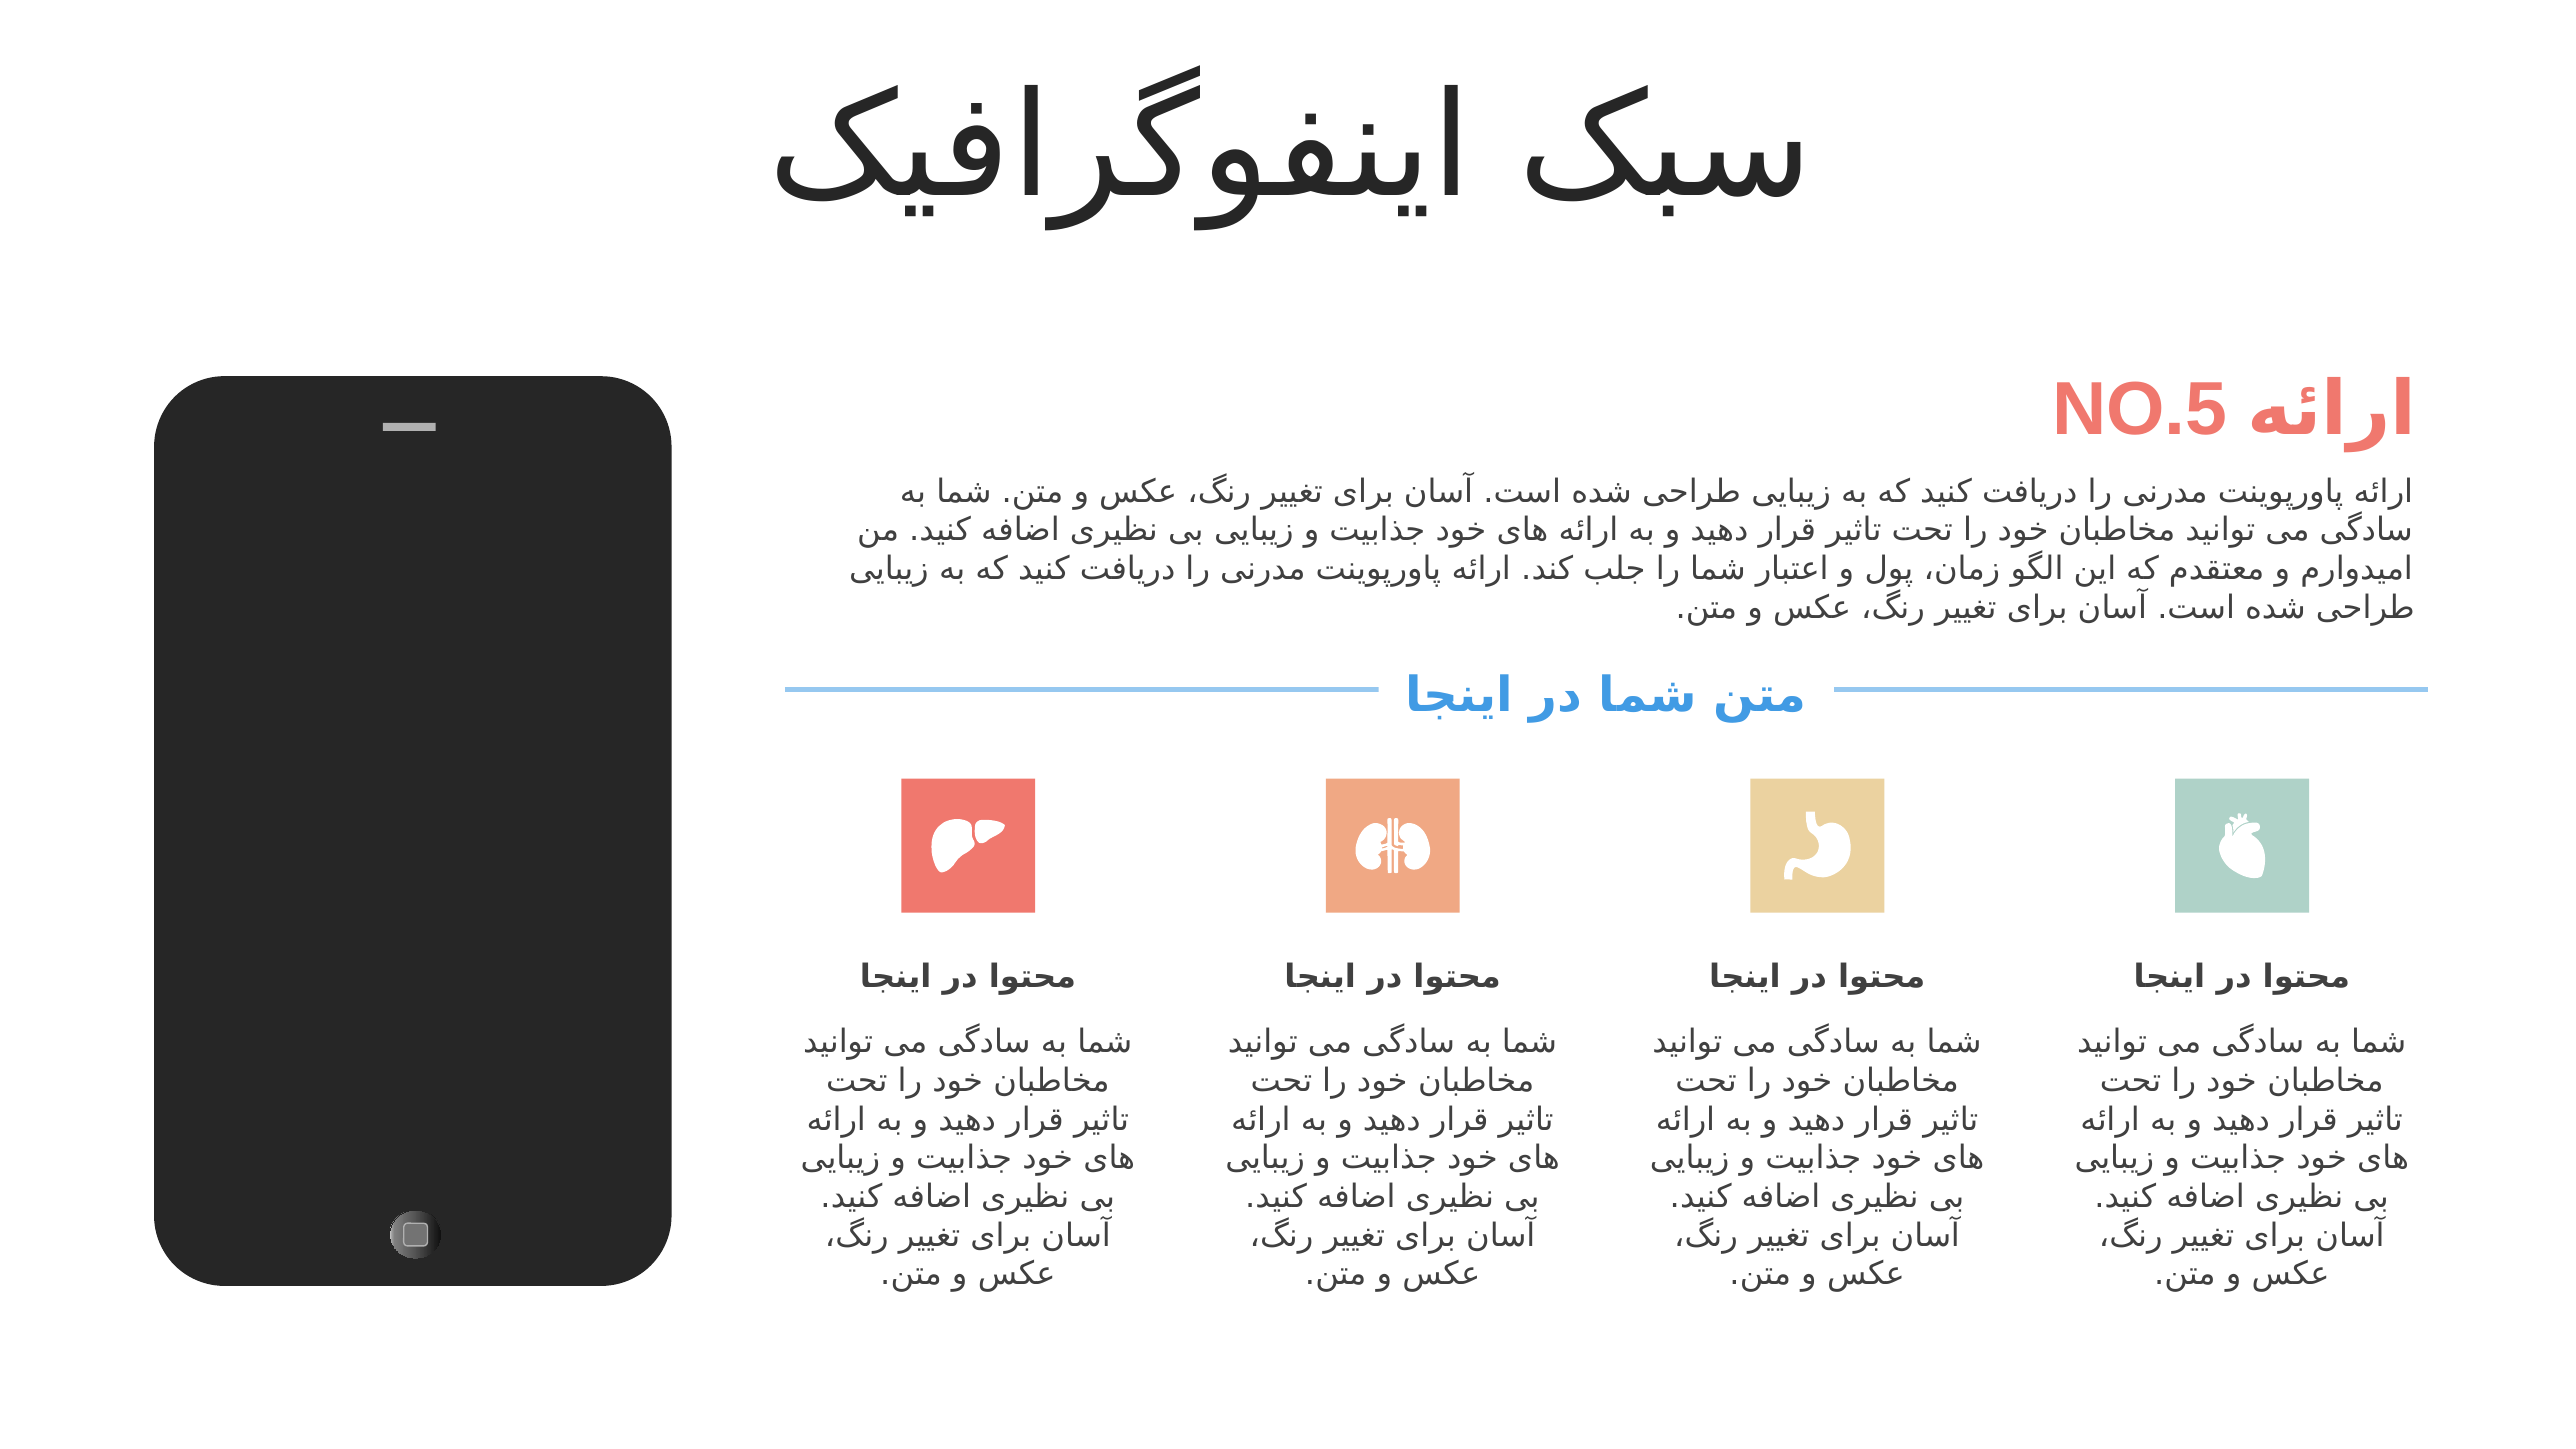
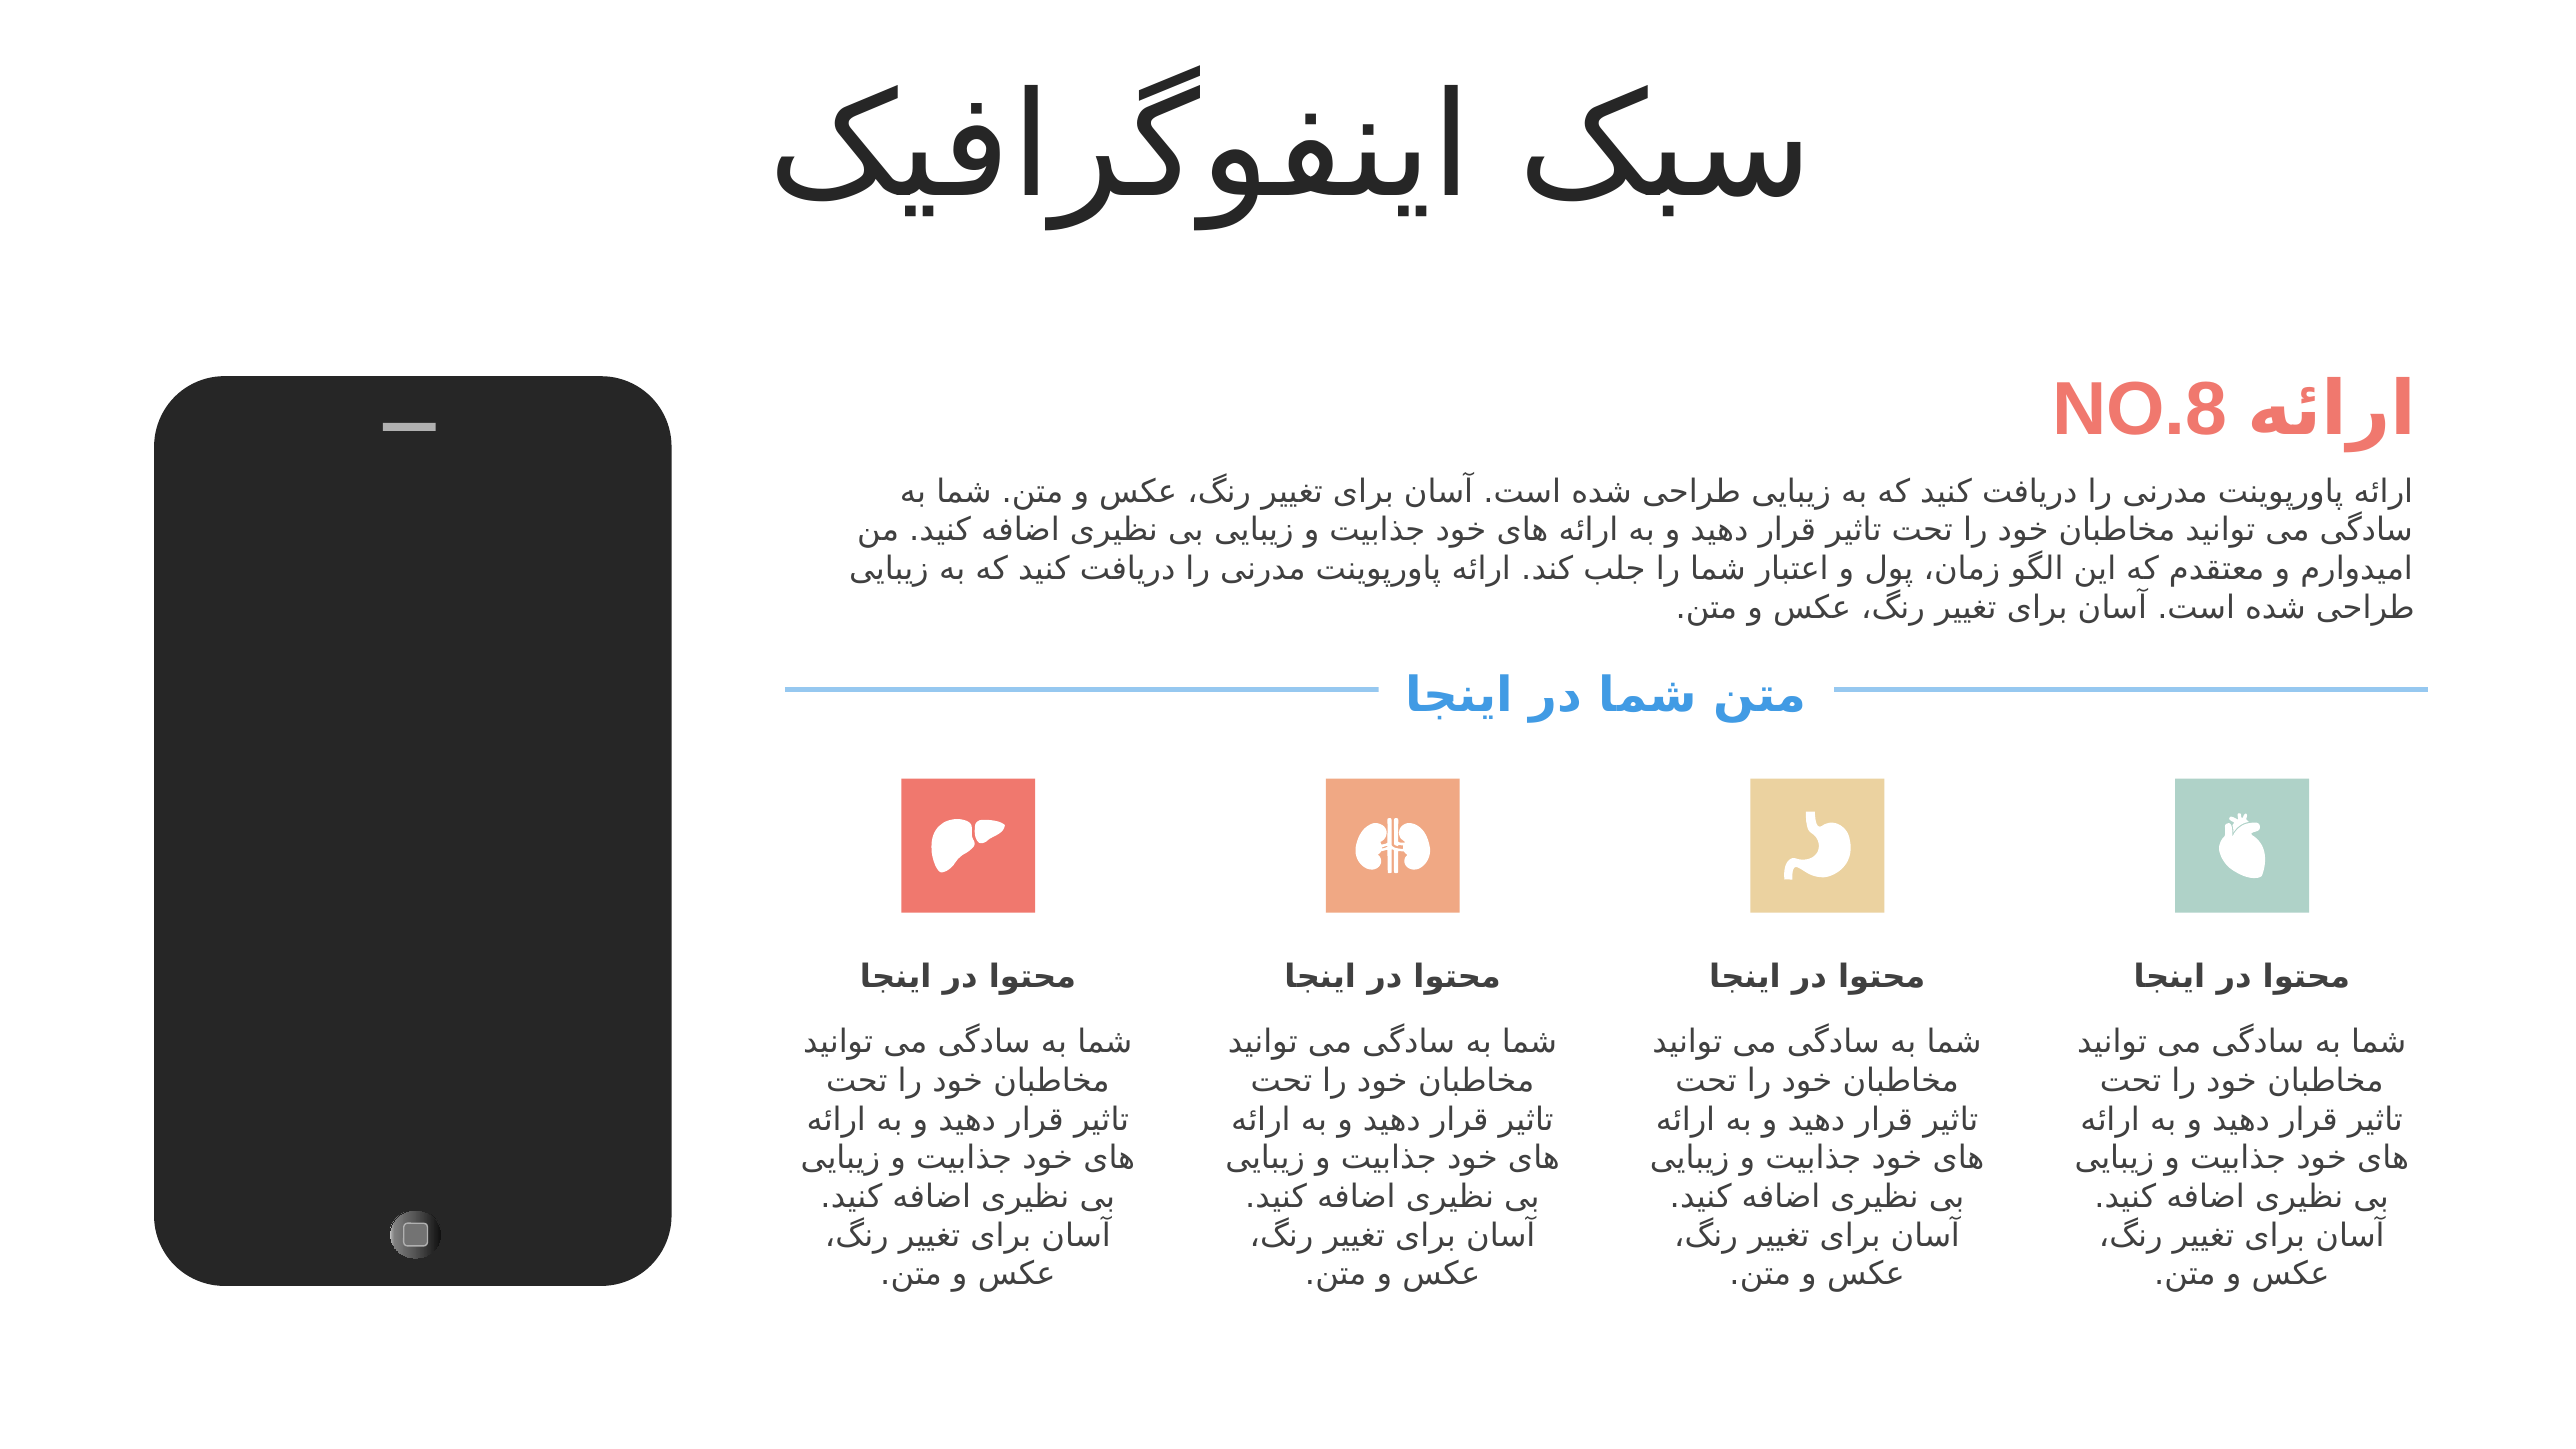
NO.5: NO.5 -> NO.8
